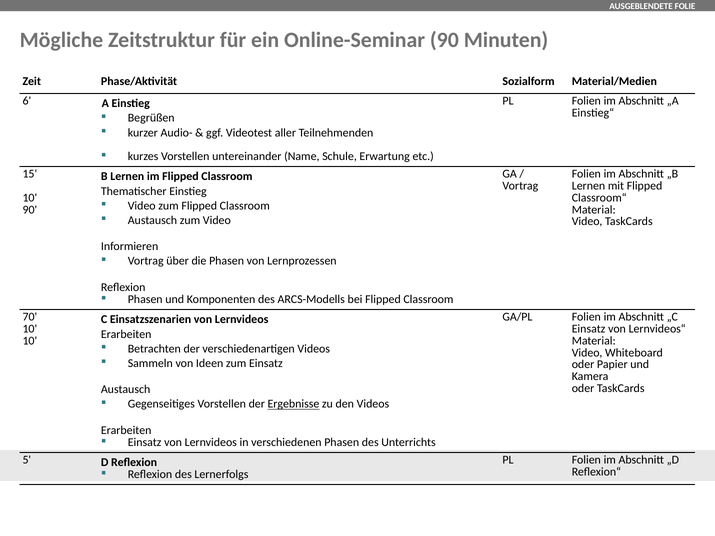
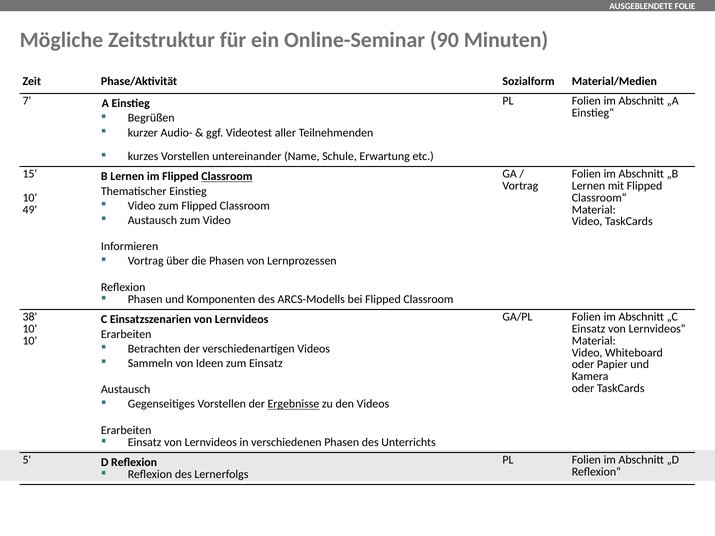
6: 6 -> 7
Classroom at (227, 177) underline: none -> present
90 at (30, 210): 90 -> 49
70: 70 -> 38
